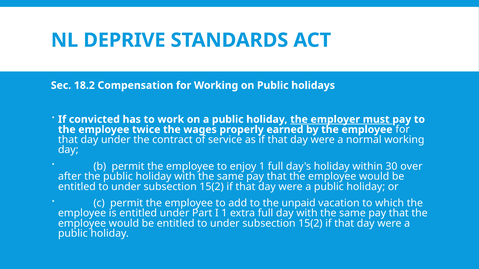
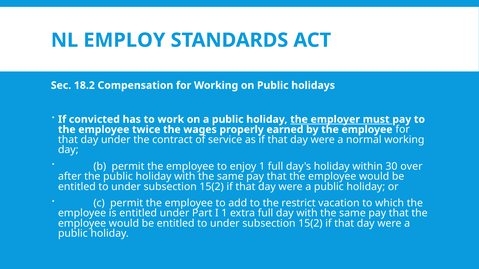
DEPRIVE: DEPRIVE -> EMPLOY
unpaid: unpaid -> restrict
